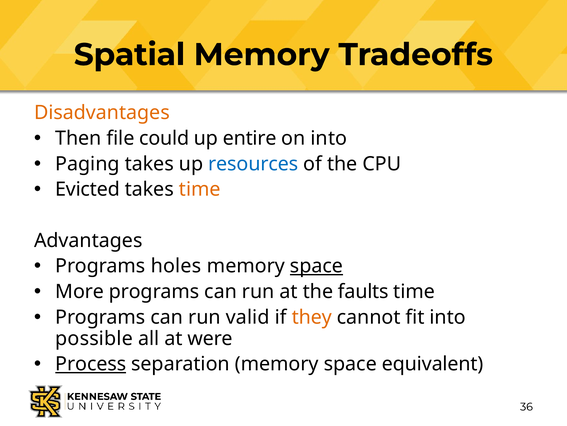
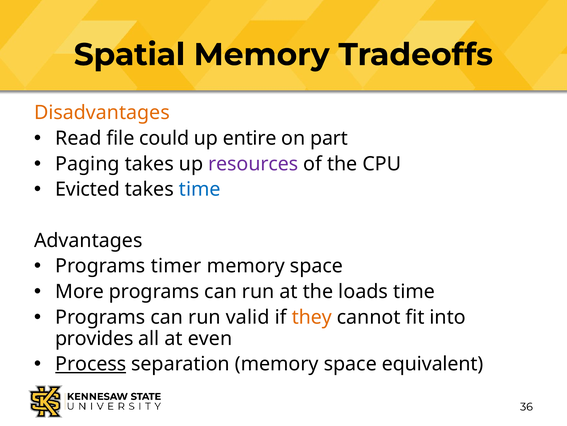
Then: Then -> Read
on into: into -> part
resources colour: blue -> purple
time at (200, 189) colour: orange -> blue
holes: holes -> timer
space at (317, 266) underline: present -> none
faults: faults -> loads
possible: possible -> provides
were: were -> even
